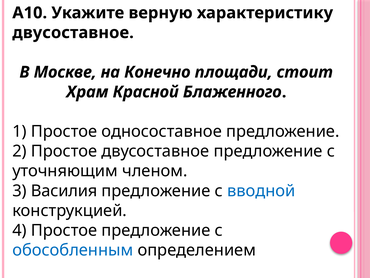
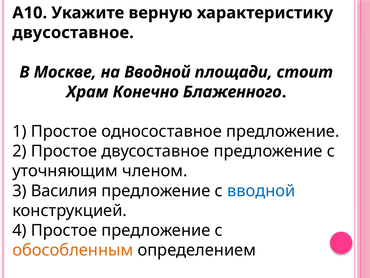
на Конечно: Конечно -> Вводной
Красной: Красной -> Конечно
обособленным colour: blue -> orange
